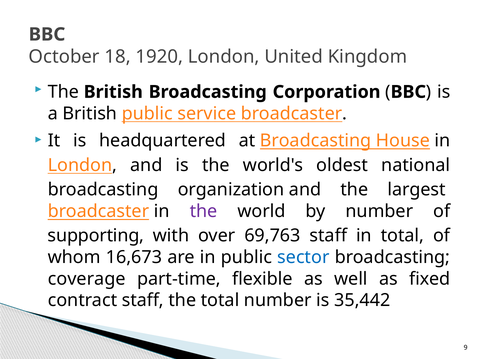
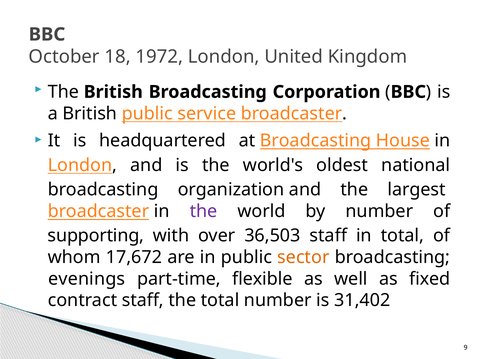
1920: 1920 -> 1972
69,763: 69,763 -> 36,503
16,673: 16,673 -> 17,672
sector colour: blue -> orange
coverage: coverage -> evenings
35,442: 35,442 -> 31,402
